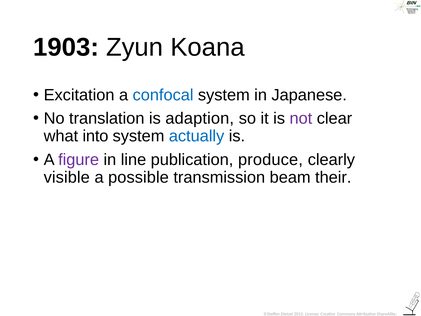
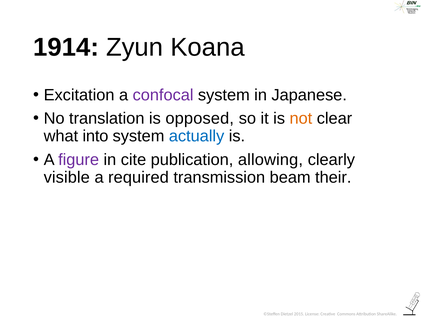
1903: 1903 -> 1914
confocal colour: blue -> purple
adaption: adaption -> opposed
not colour: purple -> orange
line: line -> cite
produce: produce -> allowing
possible: possible -> required
